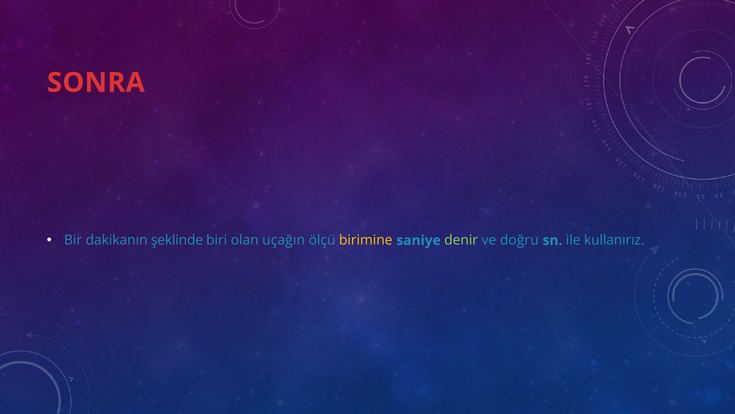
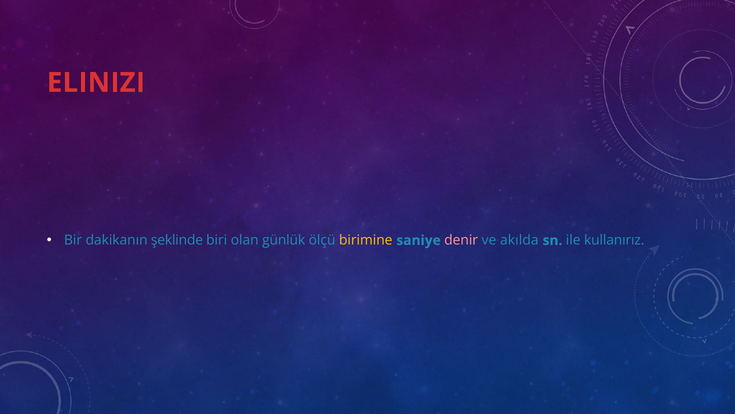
SONRA: SONRA -> ELINIZI
uçağın: uçağın -> günlük
denir colour: light green -> pink
doğru: doğru -> akılda
